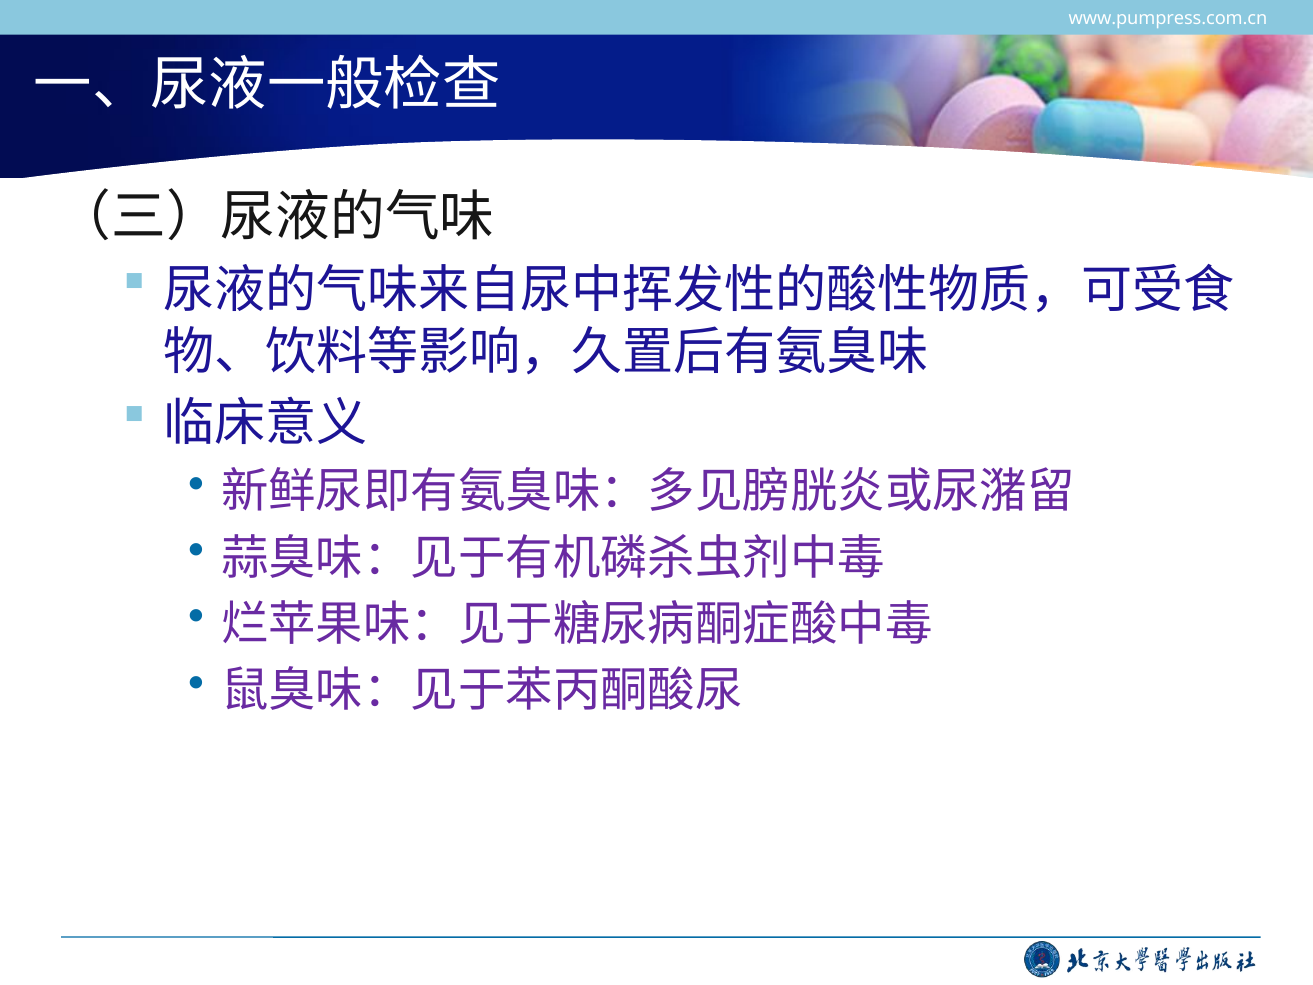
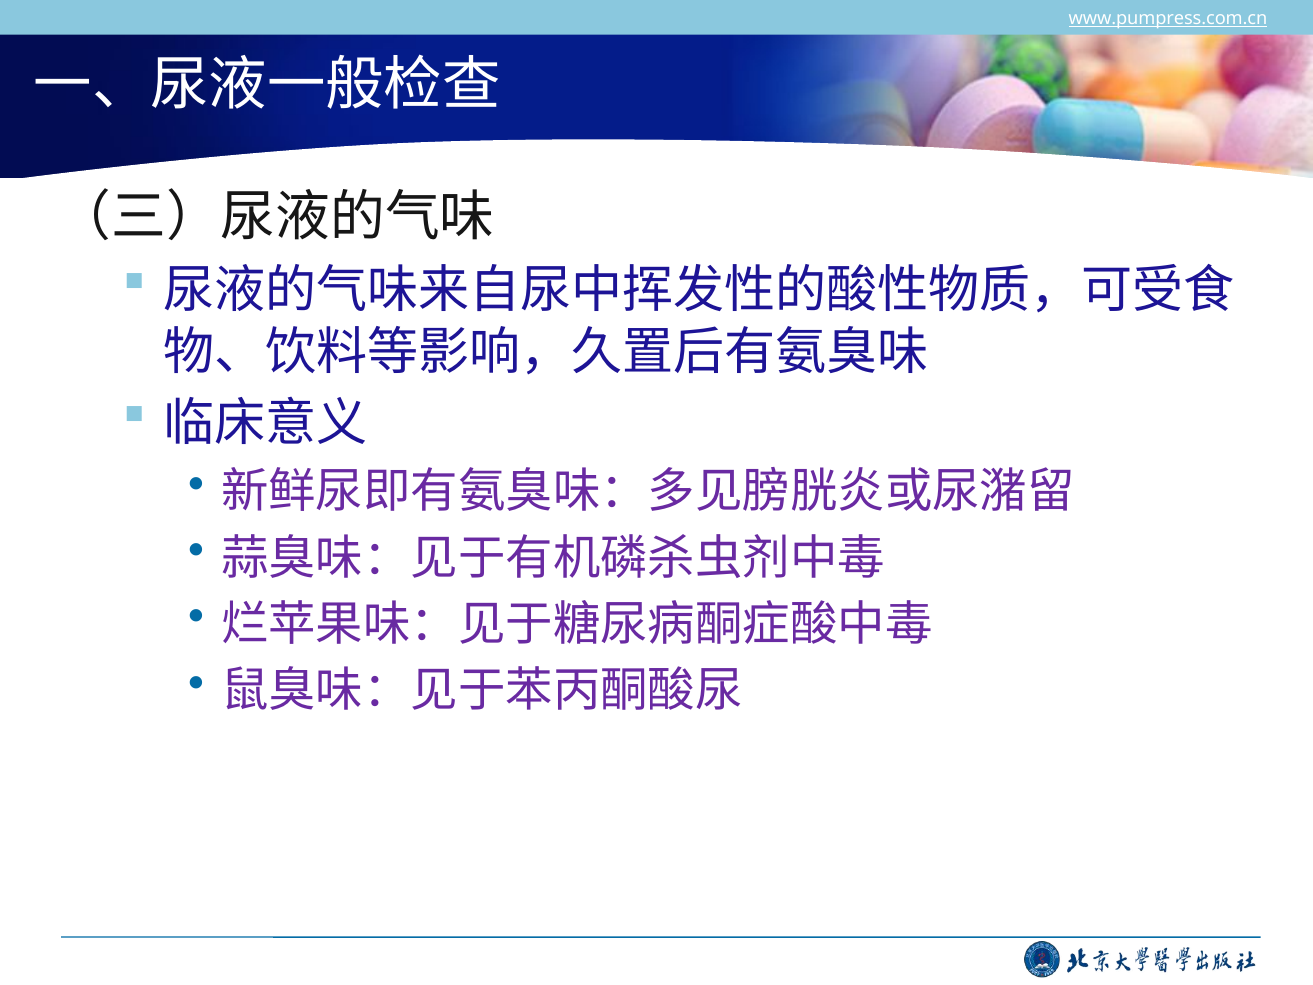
www.pumpress.com.cn underline: none -> present
